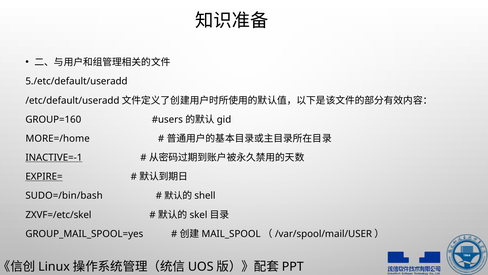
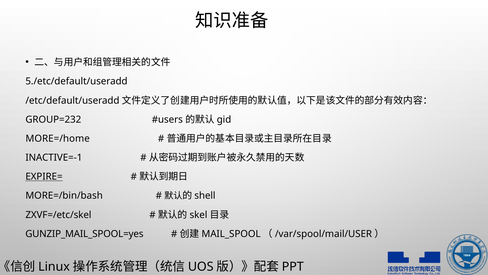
GROUP=160: GROUP=160 -> GROUP=232
INACTIVE=-1 underline: present -> none
SUDO=/bin/bash: SUDO=/bin/bash -> MORE=/bin/bash
GROUP_MAIL_SPOOL=yes: GROUP_MAIL_SPOOL=yes -> GUNZIP_MAIL_SPOOL=yes
